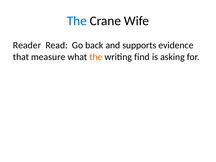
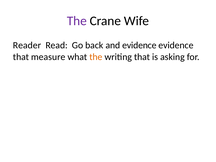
The at (77, 21) colour: blue -> purple
and supports: supports -> evidence
writing find: find -> that
